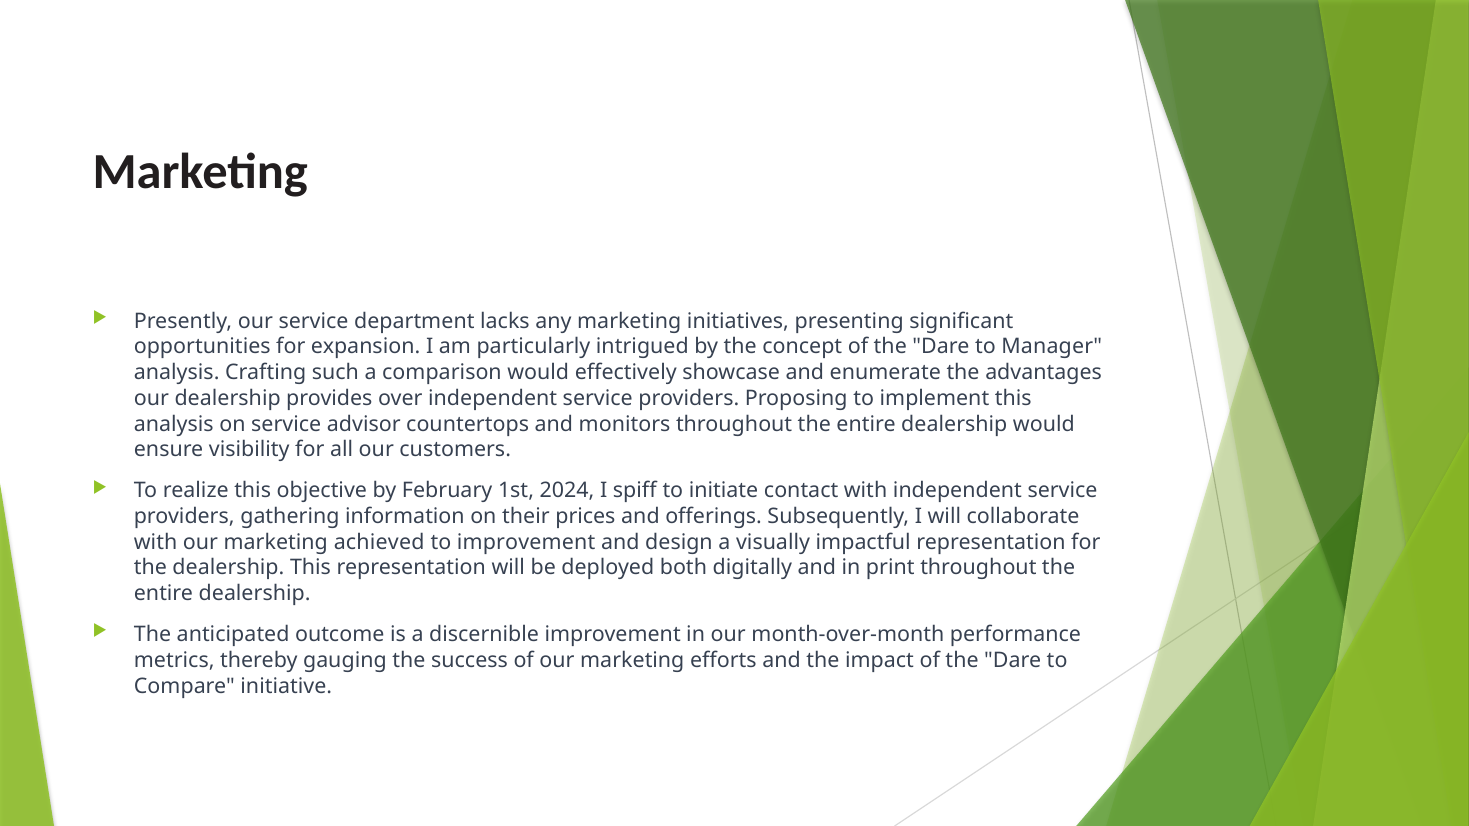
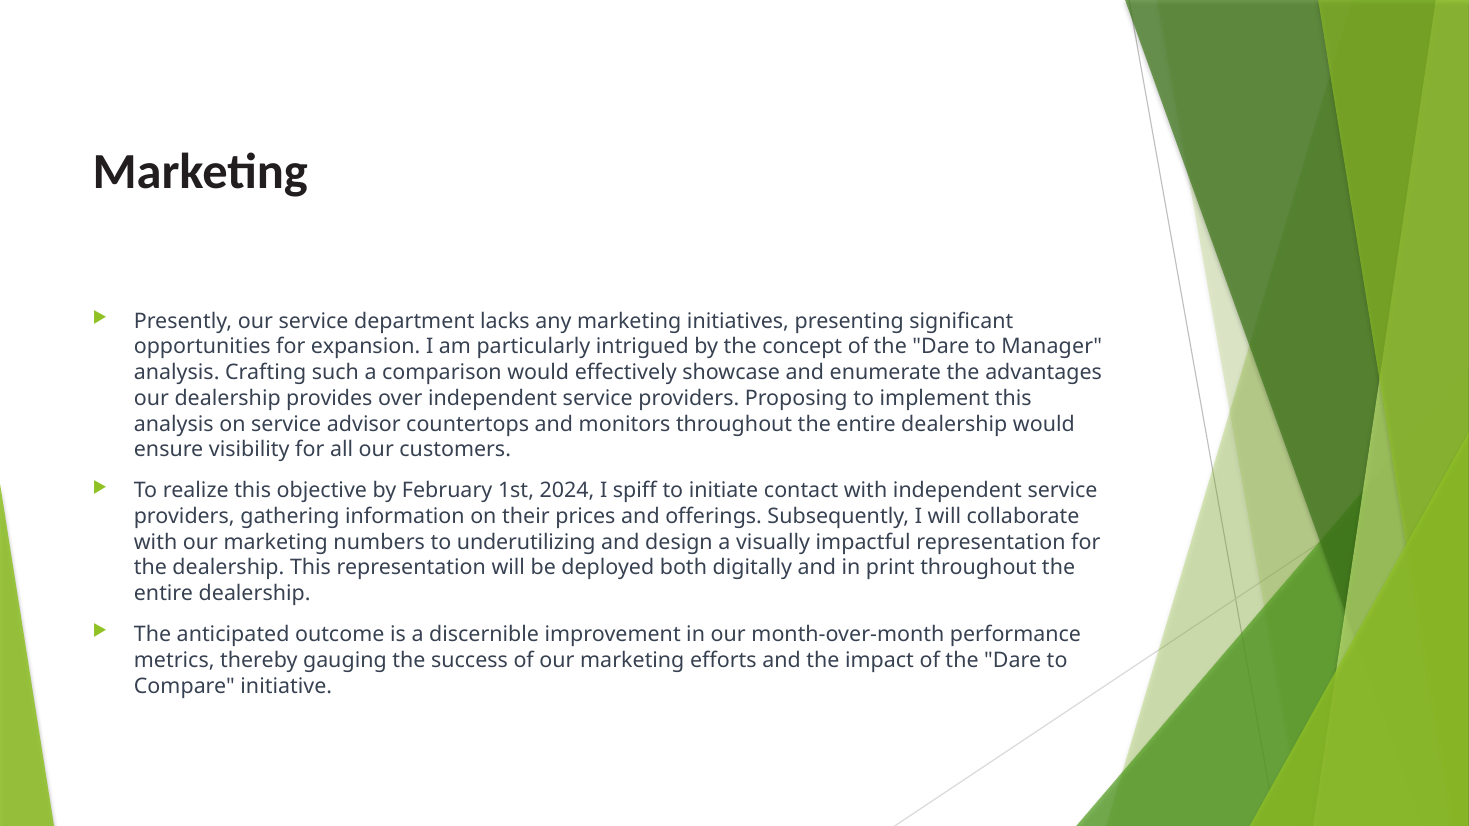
achieved: achieved -> numbers
to improvement: improvement -> underutilizing
